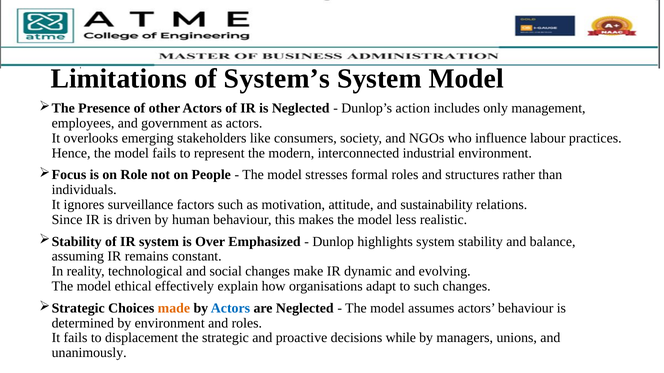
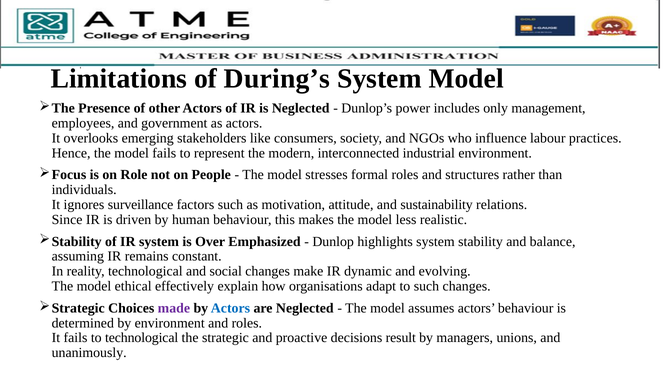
System’s: System’s -> During’s
action: action -> power
made colour: orange -> purple
to displacement: displacement -> technological
while: while -> result
